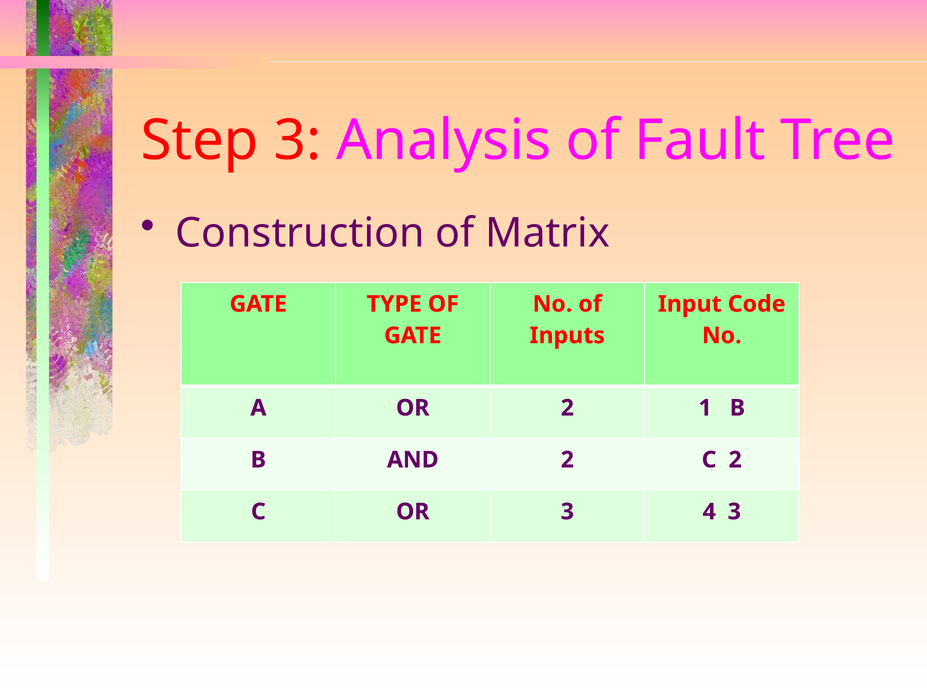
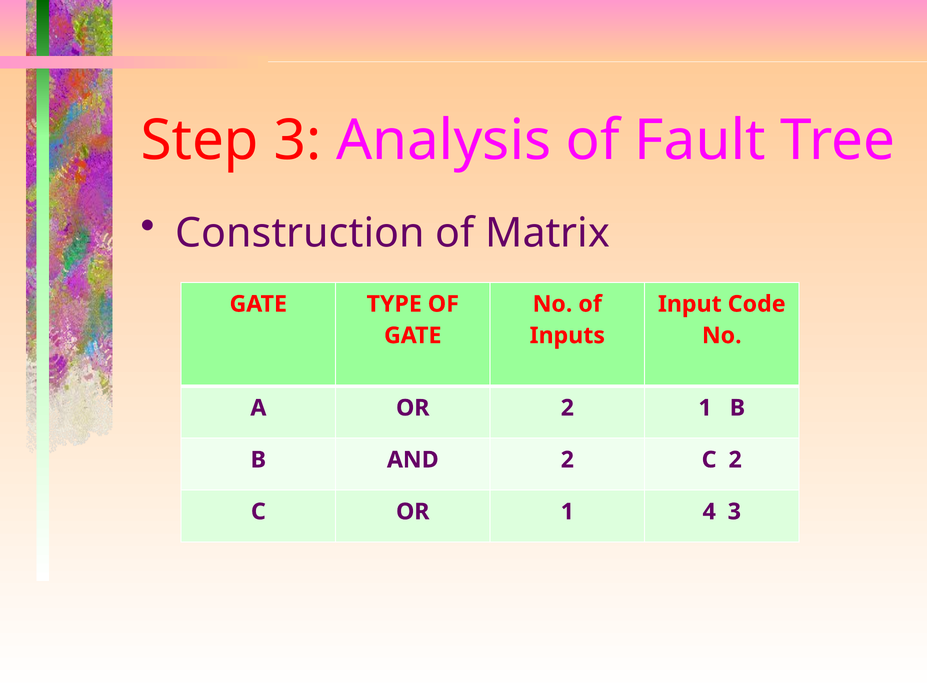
OR 3: 3 -> 1
